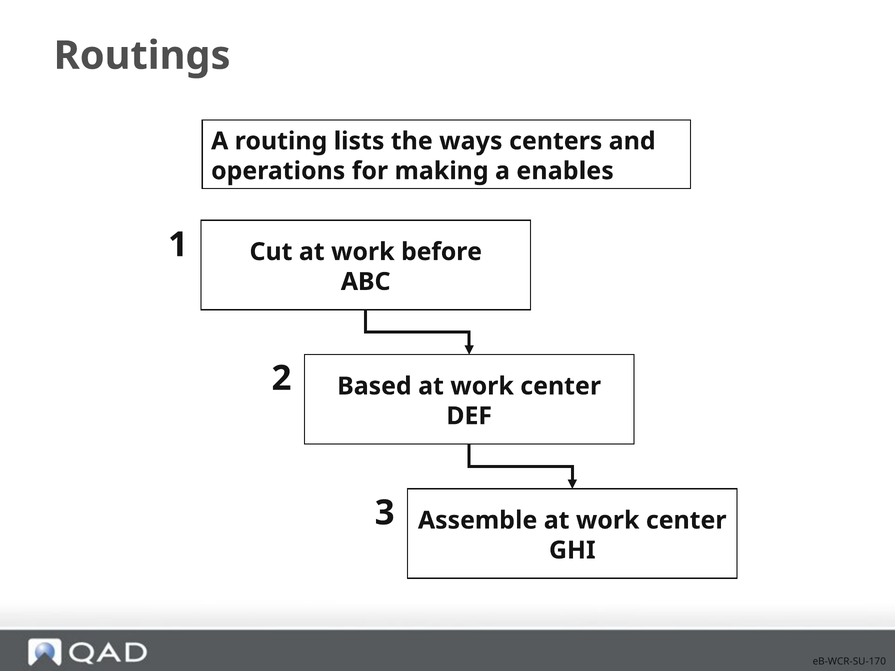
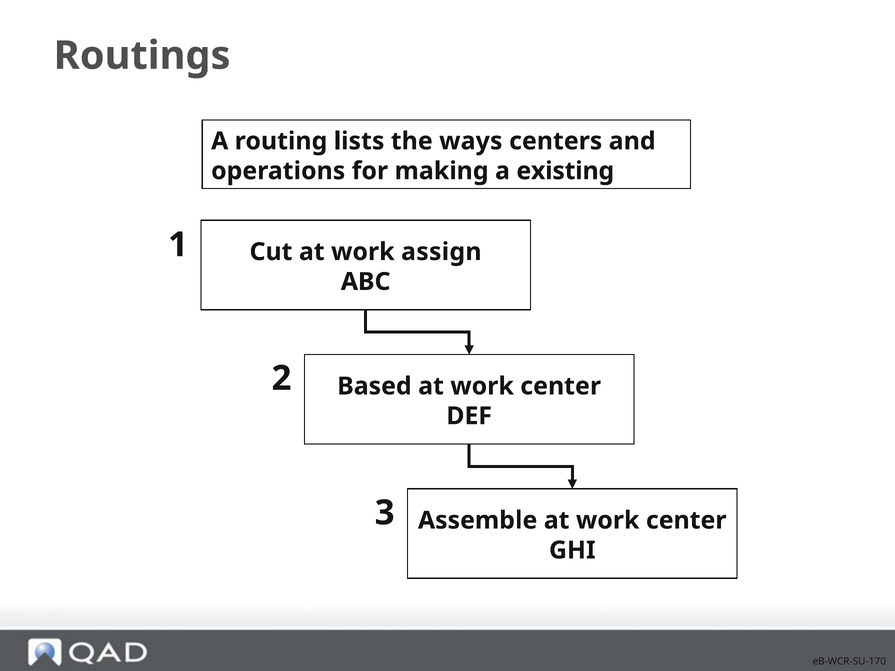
enables: enables -> existing
before: before -> assign
